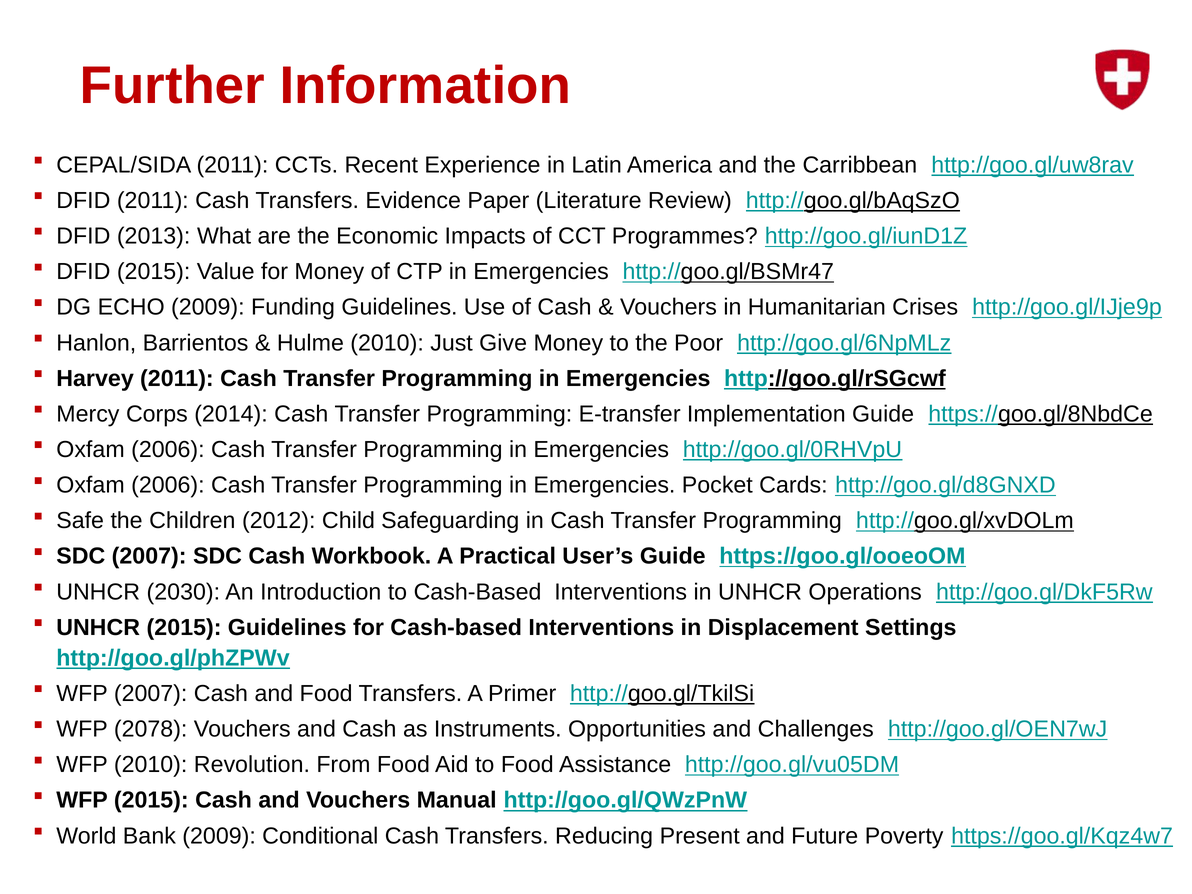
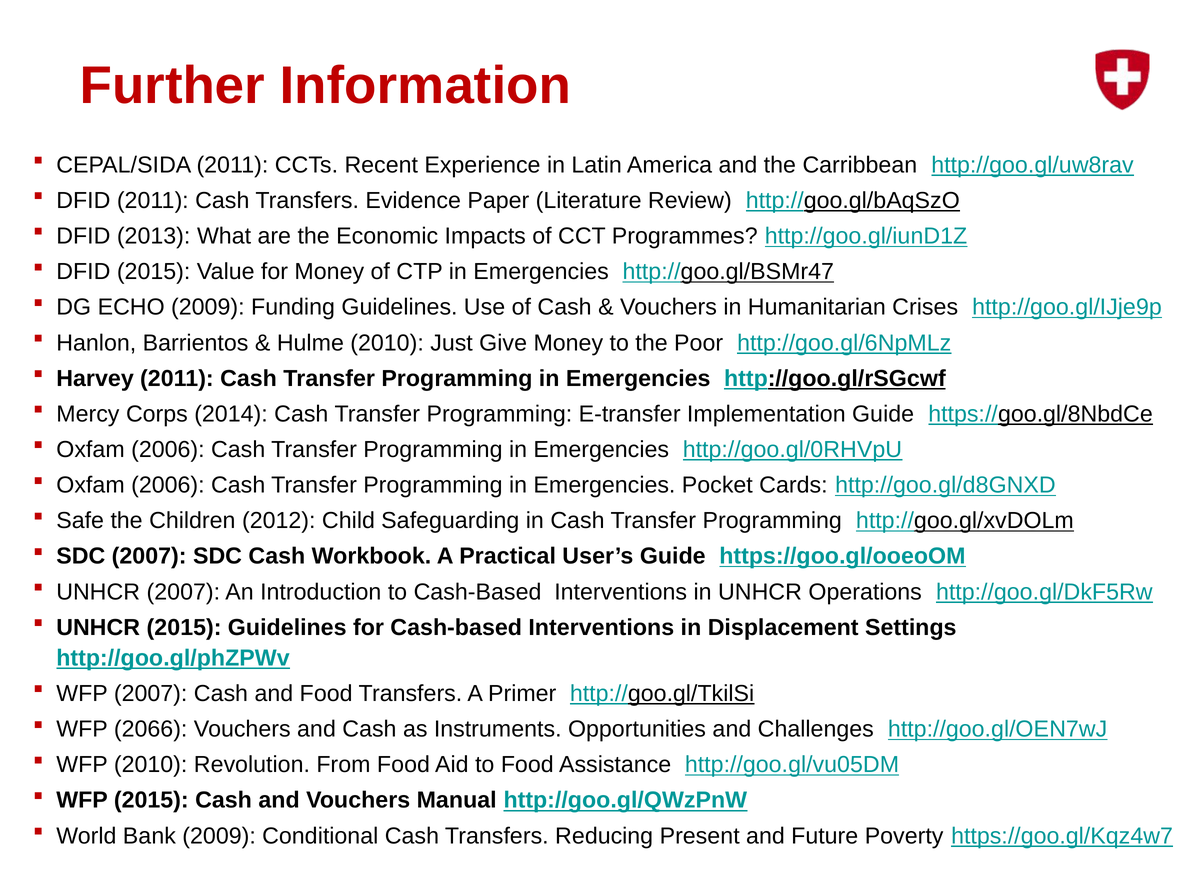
UNHCR 2030: 2030 -> 2007
2078: 2078 -> 2066
